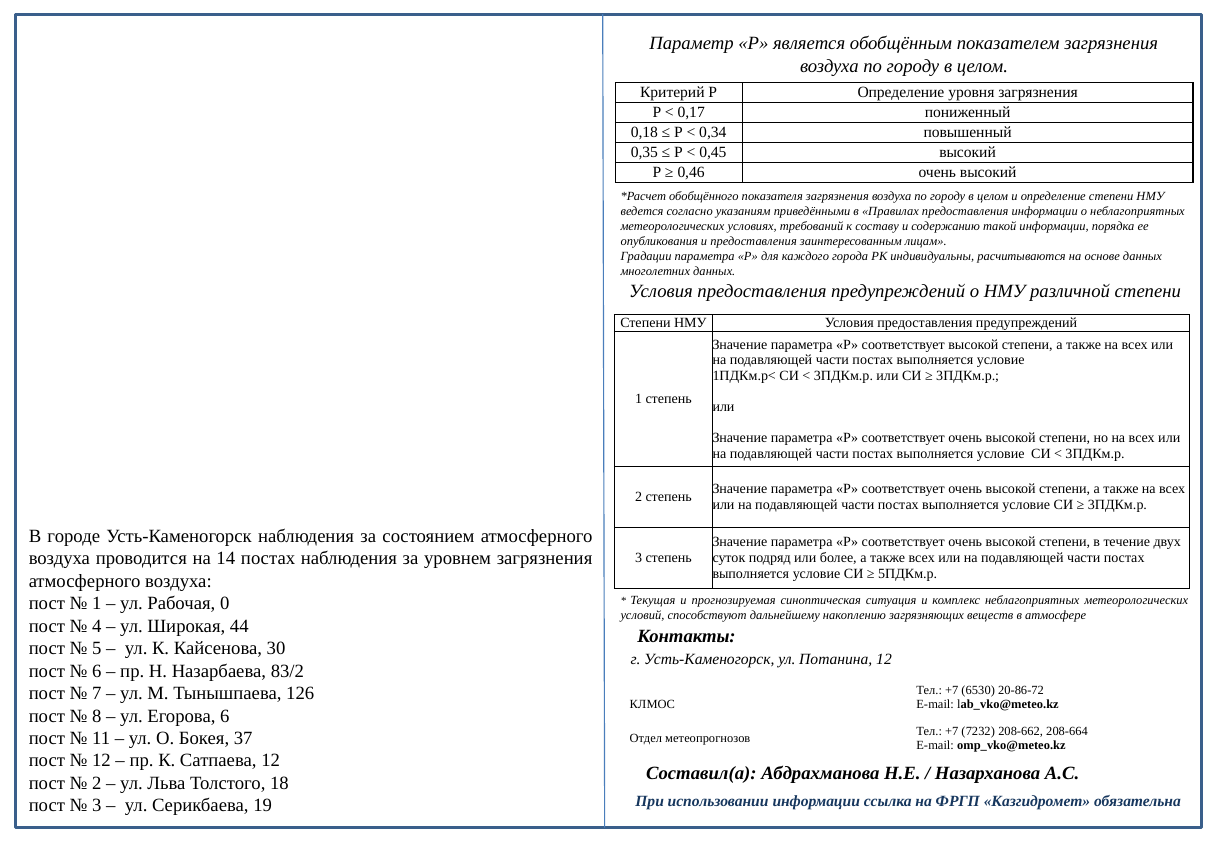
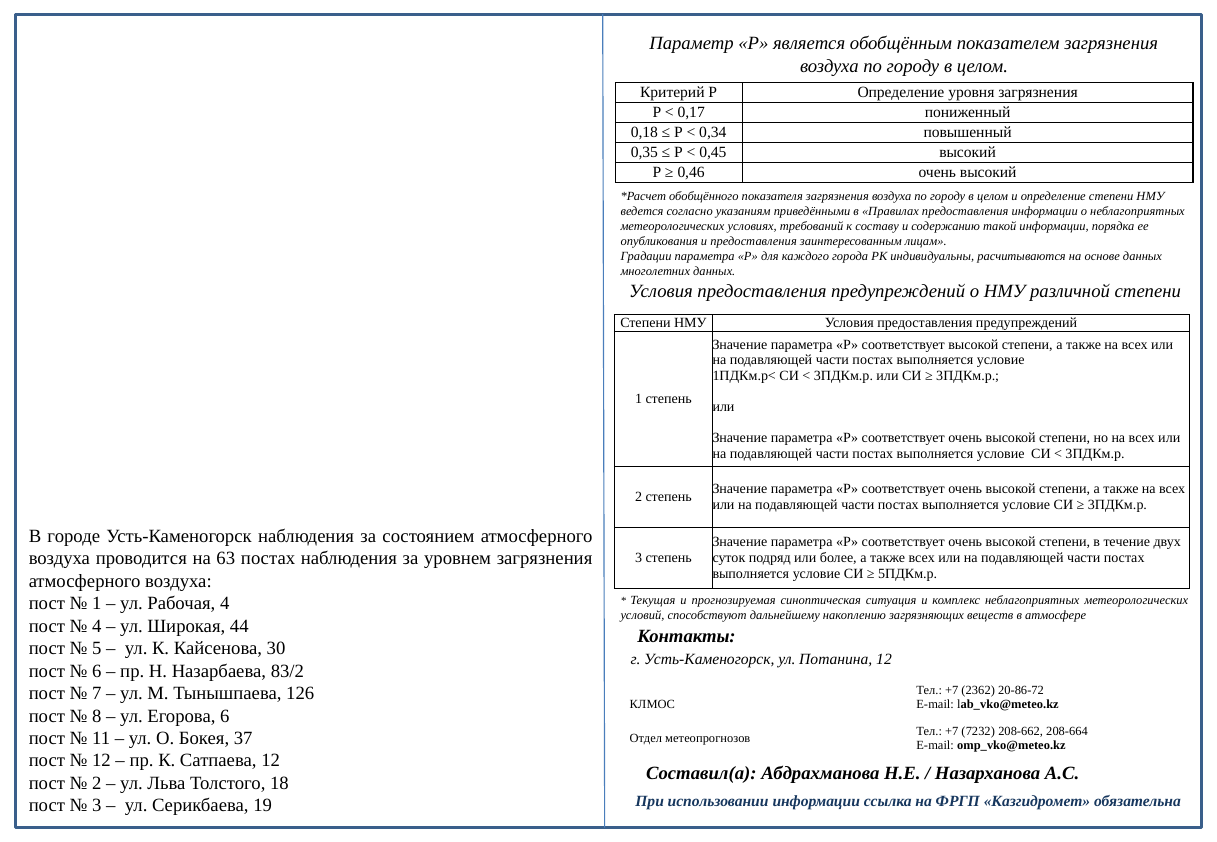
14: 14 -> 63
Рабочая 0: 0 -> 4
6530: 6530 -> 2362
